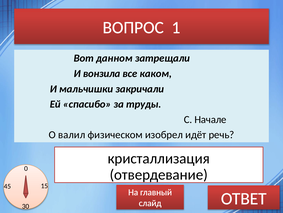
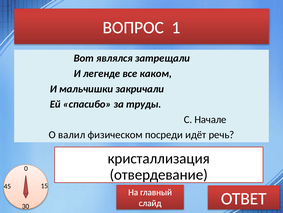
данном: данном -> являлся
вонзила: вонзила -> легенде
изобрел: изобрел -> посреди
